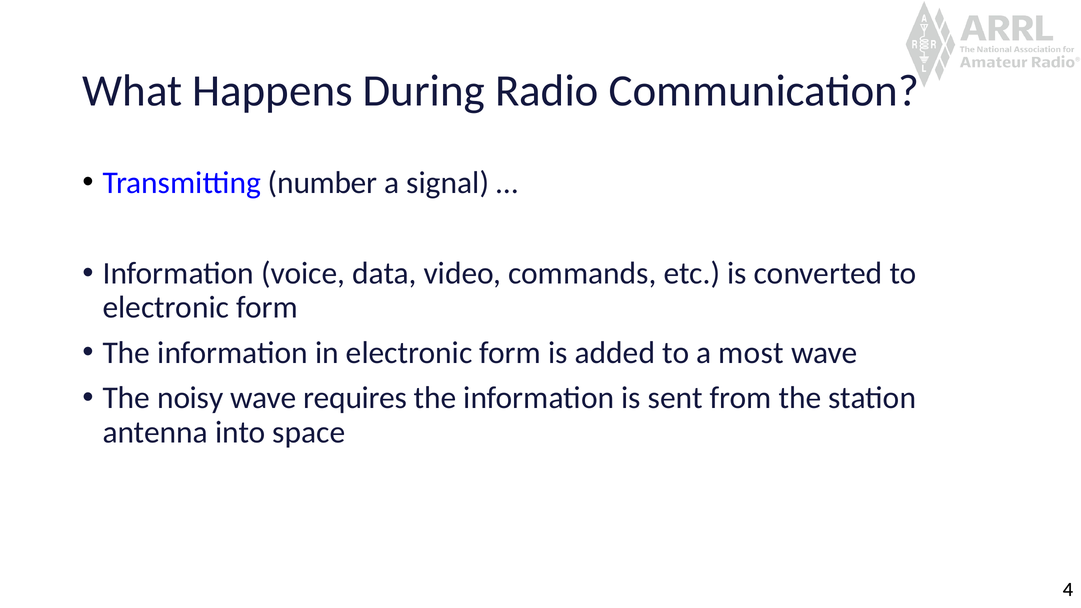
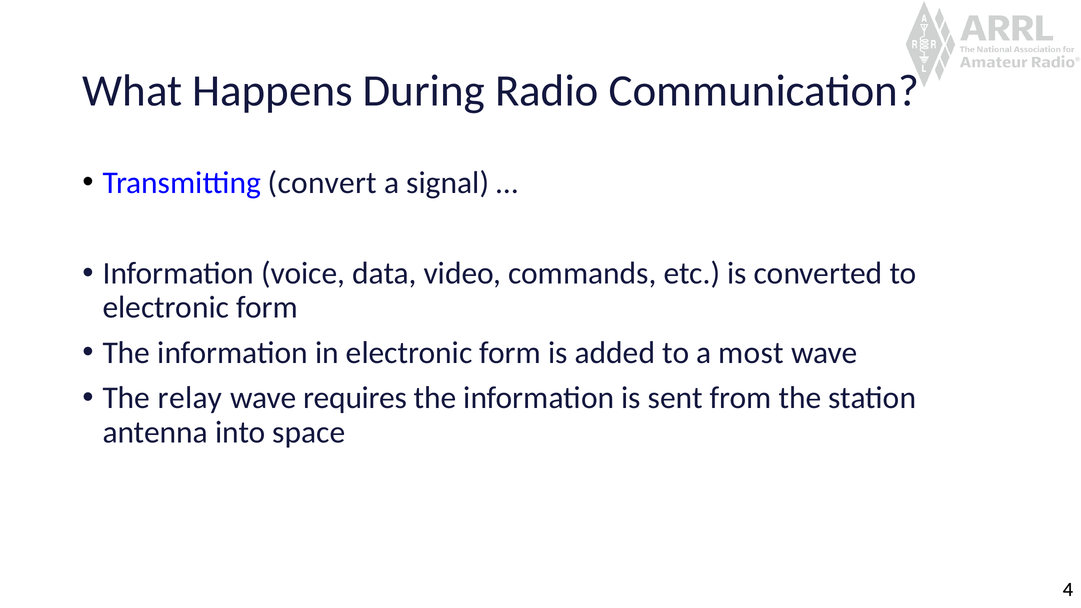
number: number -> convert
noisy: noisy -> relay
